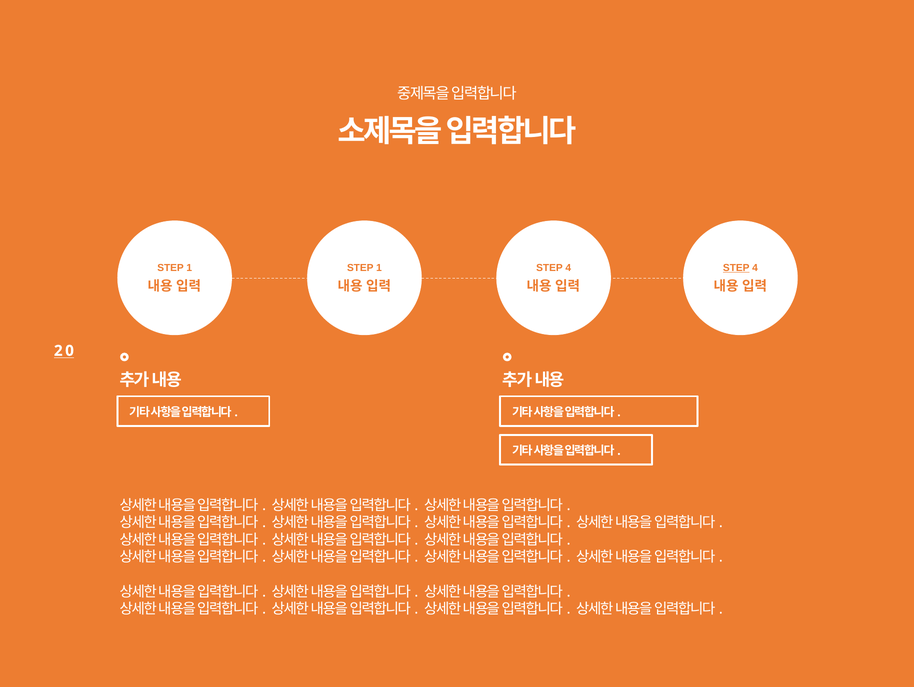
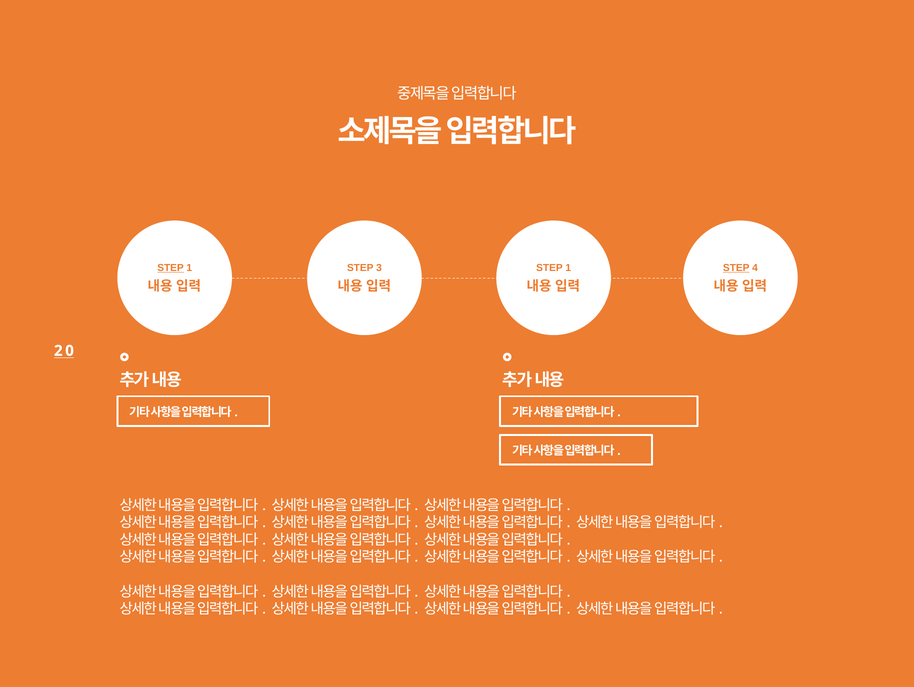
STEP at (171, 268) underline: none -> present
1 at (379, 268): 1 -> 3
4 at (568, 268): 4 -> 1
